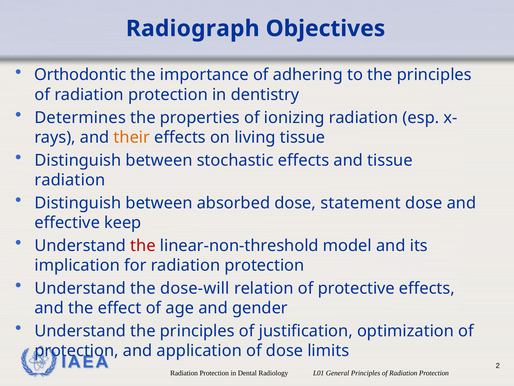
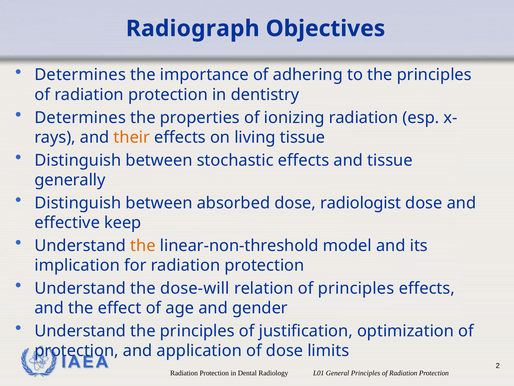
Orthodontic at (80, 75): Orthodontic -> Determines
radiation at (70, 180): radiation -> generally
statement: statement -> radiologist
the at (143, 245) colour: red -> orange
of protective: protective -> principles
